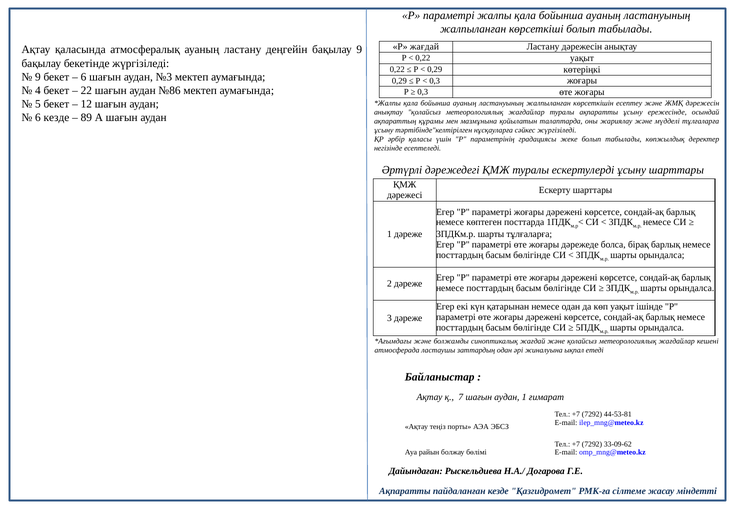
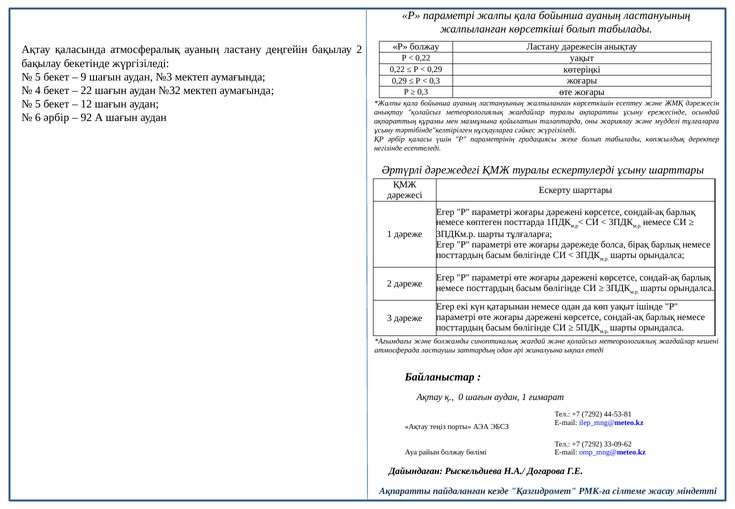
Р жағдай: жағдай -> болжау
бақылау 9: 9 -> 2
9 at (38, 77): 9 -> 5
6 at (83, 77): 6 -> 9
№86: №86 -> №32
6 кезде: кезде -> әрбір
89: 89 -> 92
7: 7 -> 0
